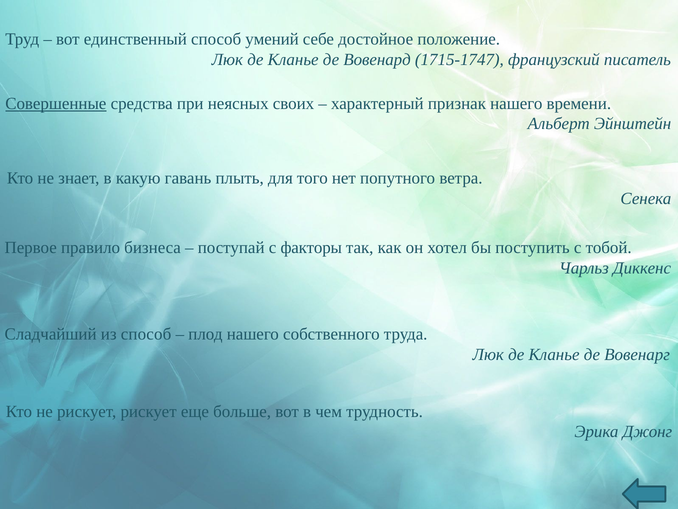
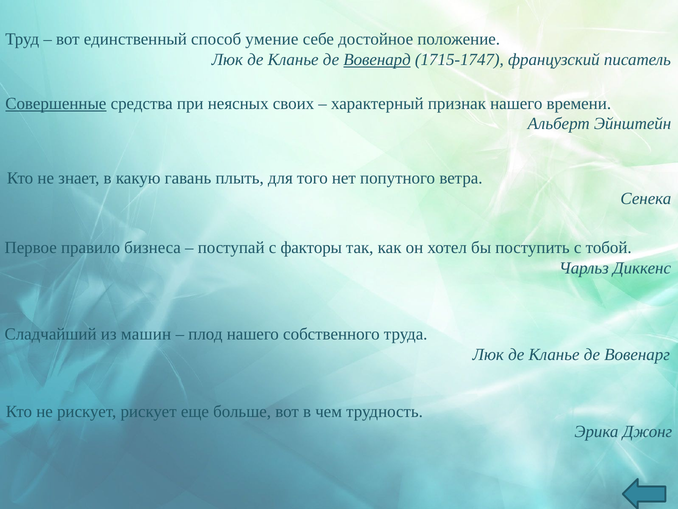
умений: умений -> умение
Вовенард underline: none -> present
из способ: способ -> машин
